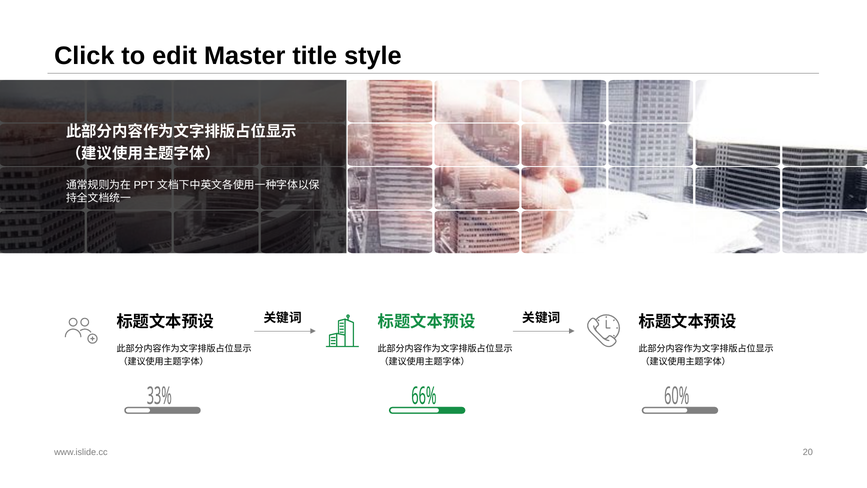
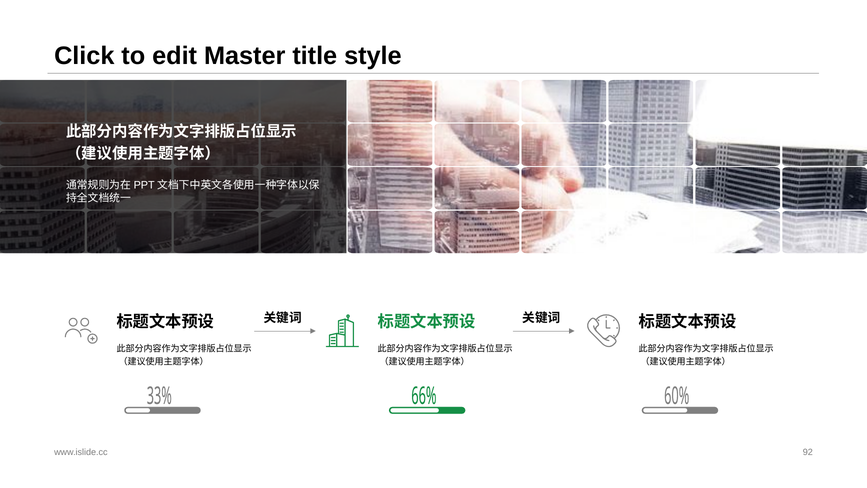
20: 20 -> 92
